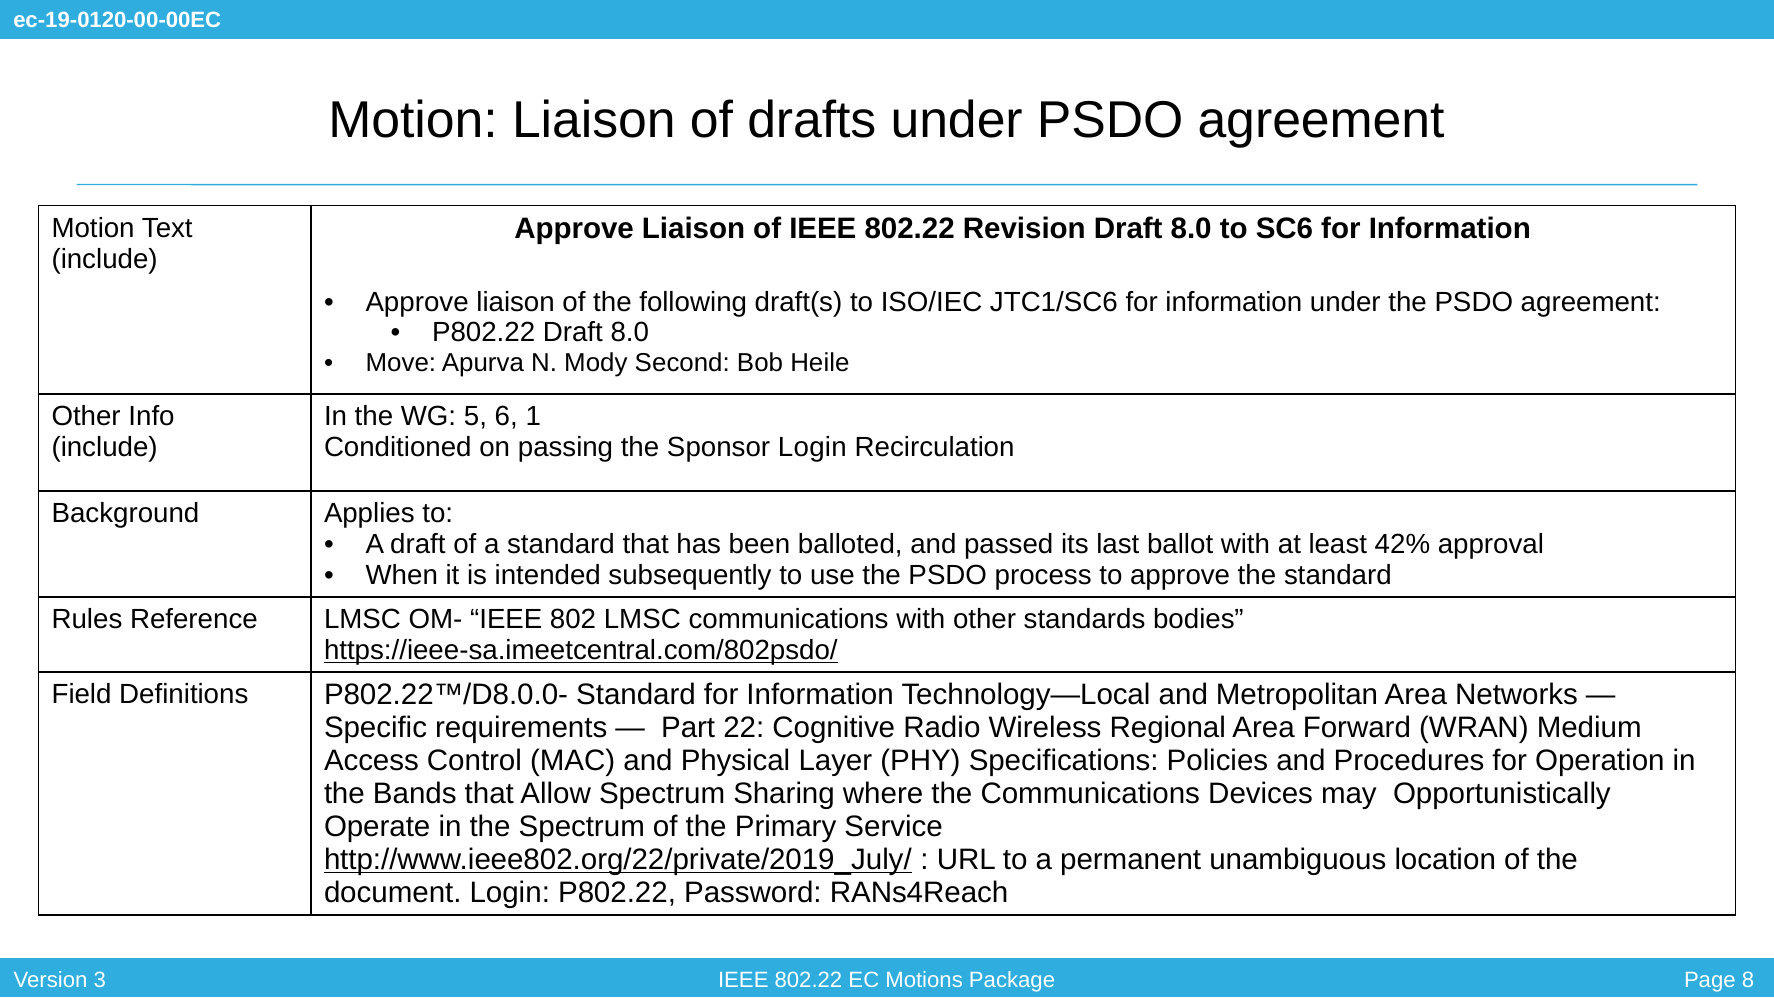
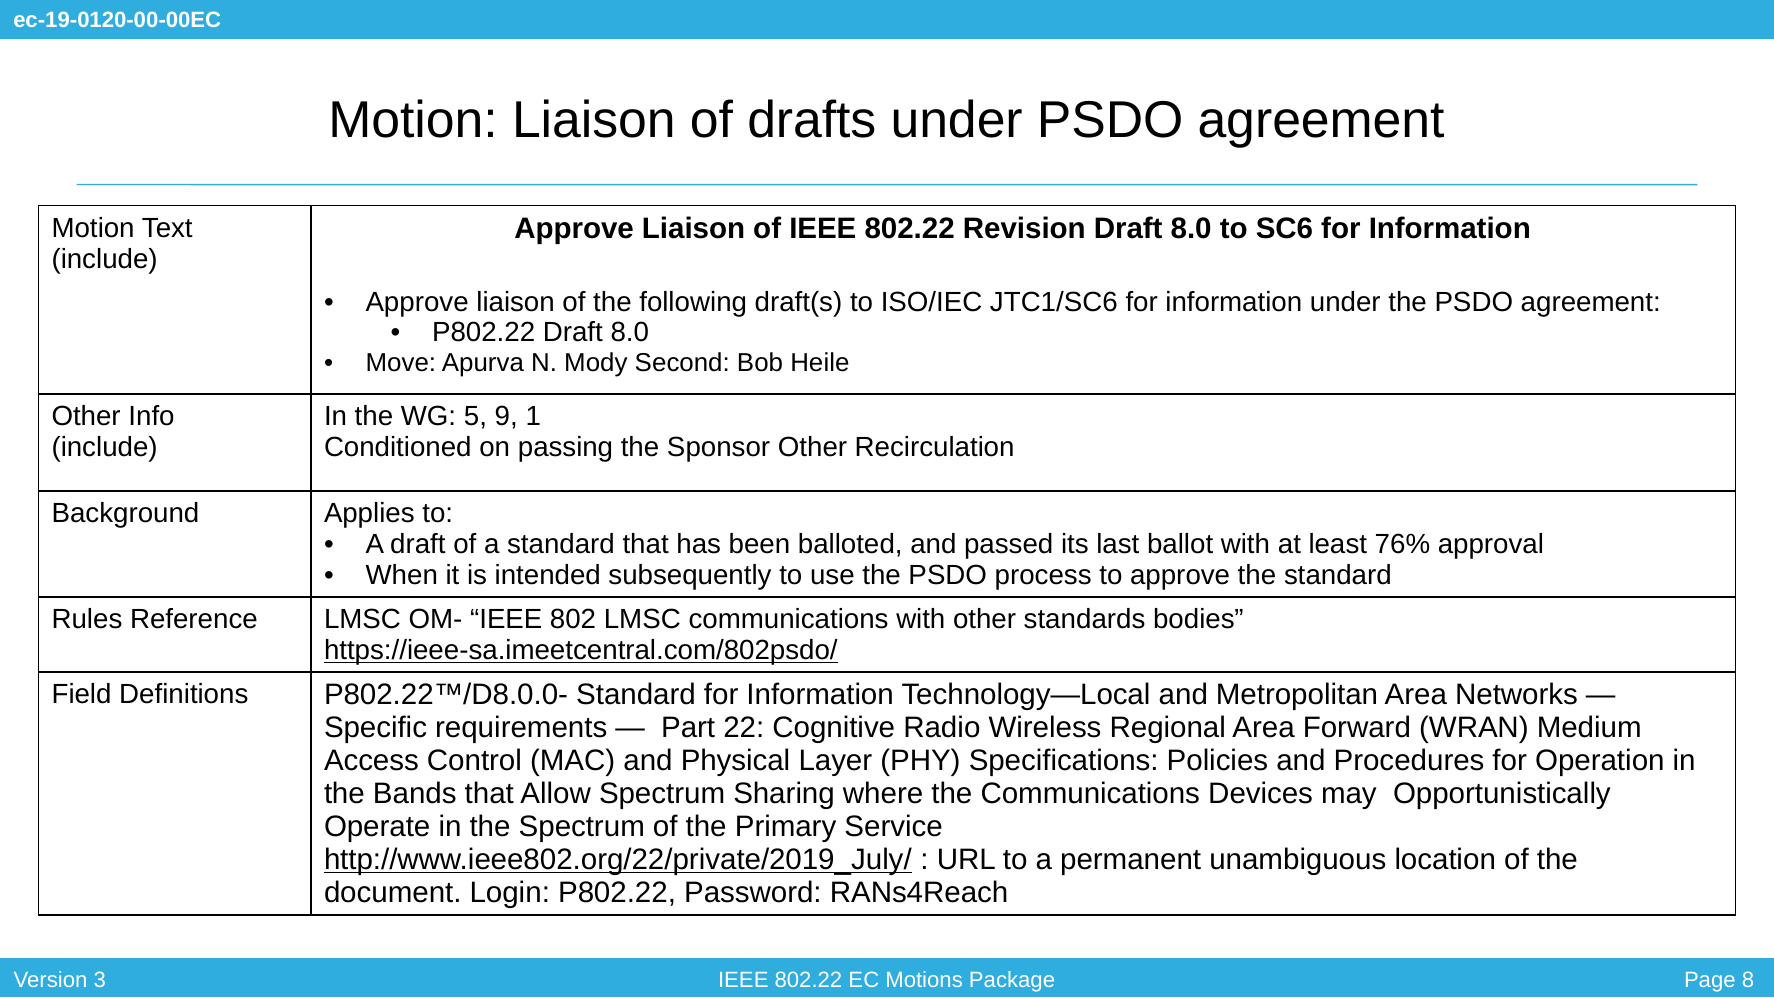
6: 6 -> 9
Sponsor Login: Login -> Other
42%: 42% -> 76%
